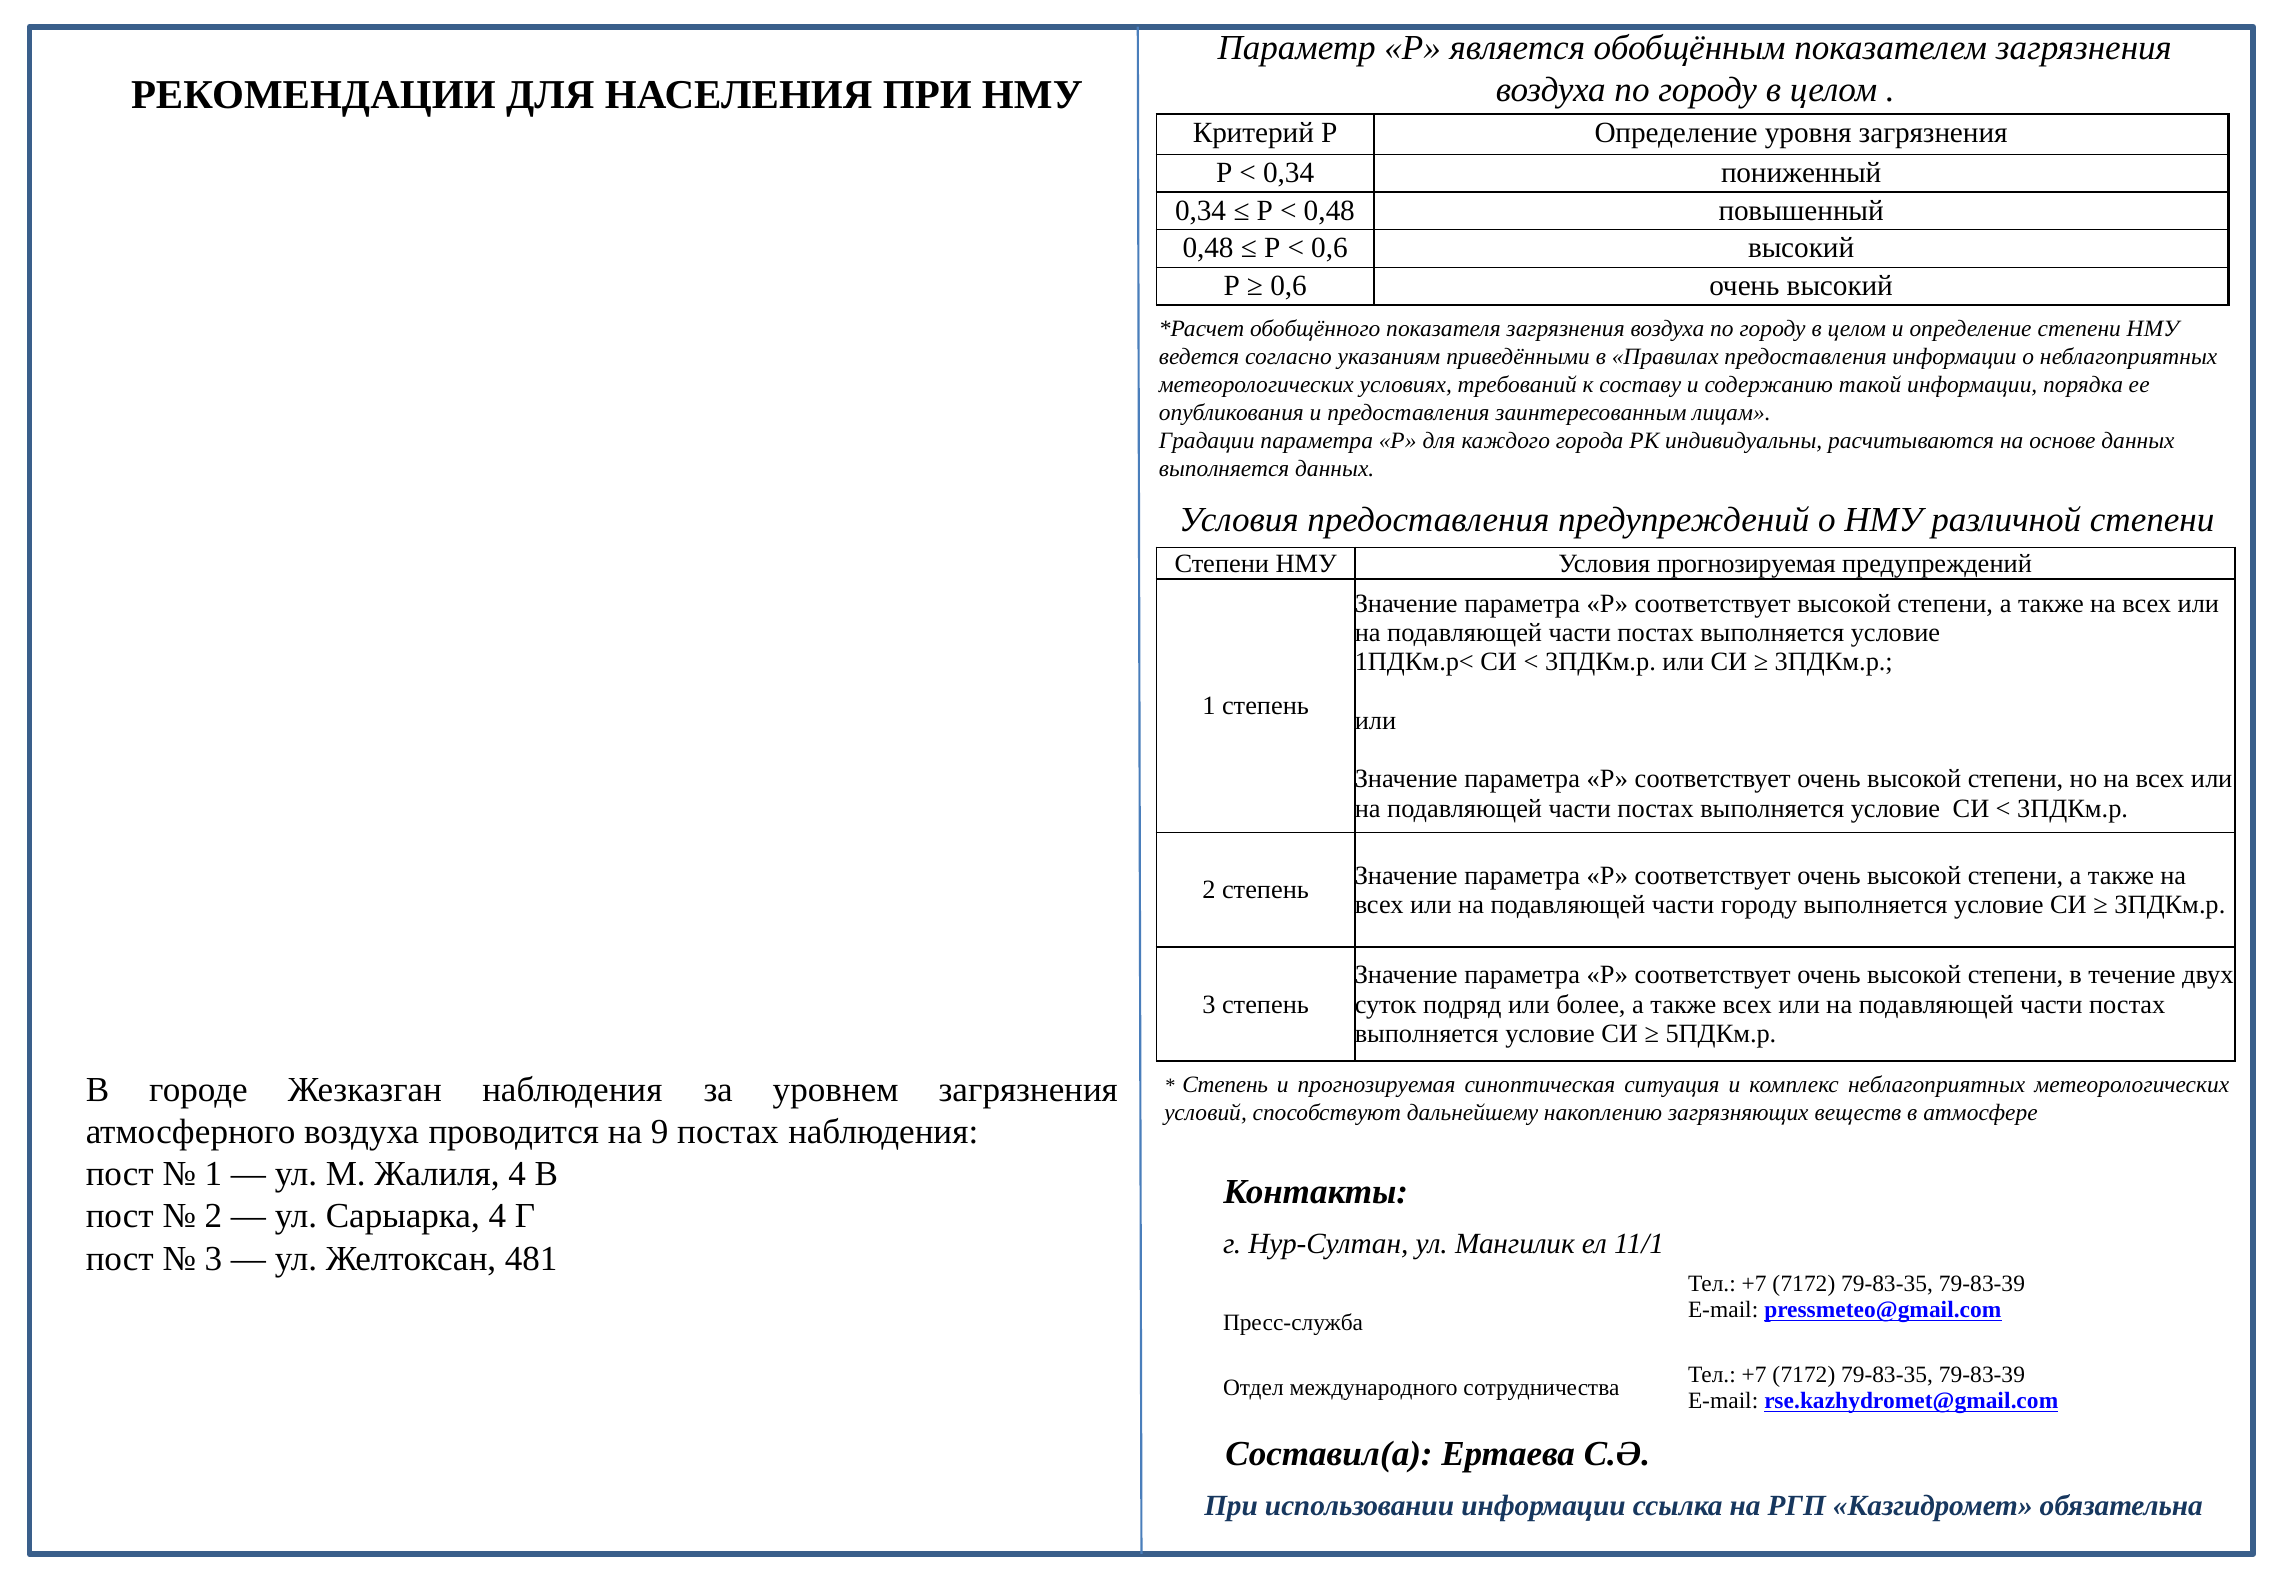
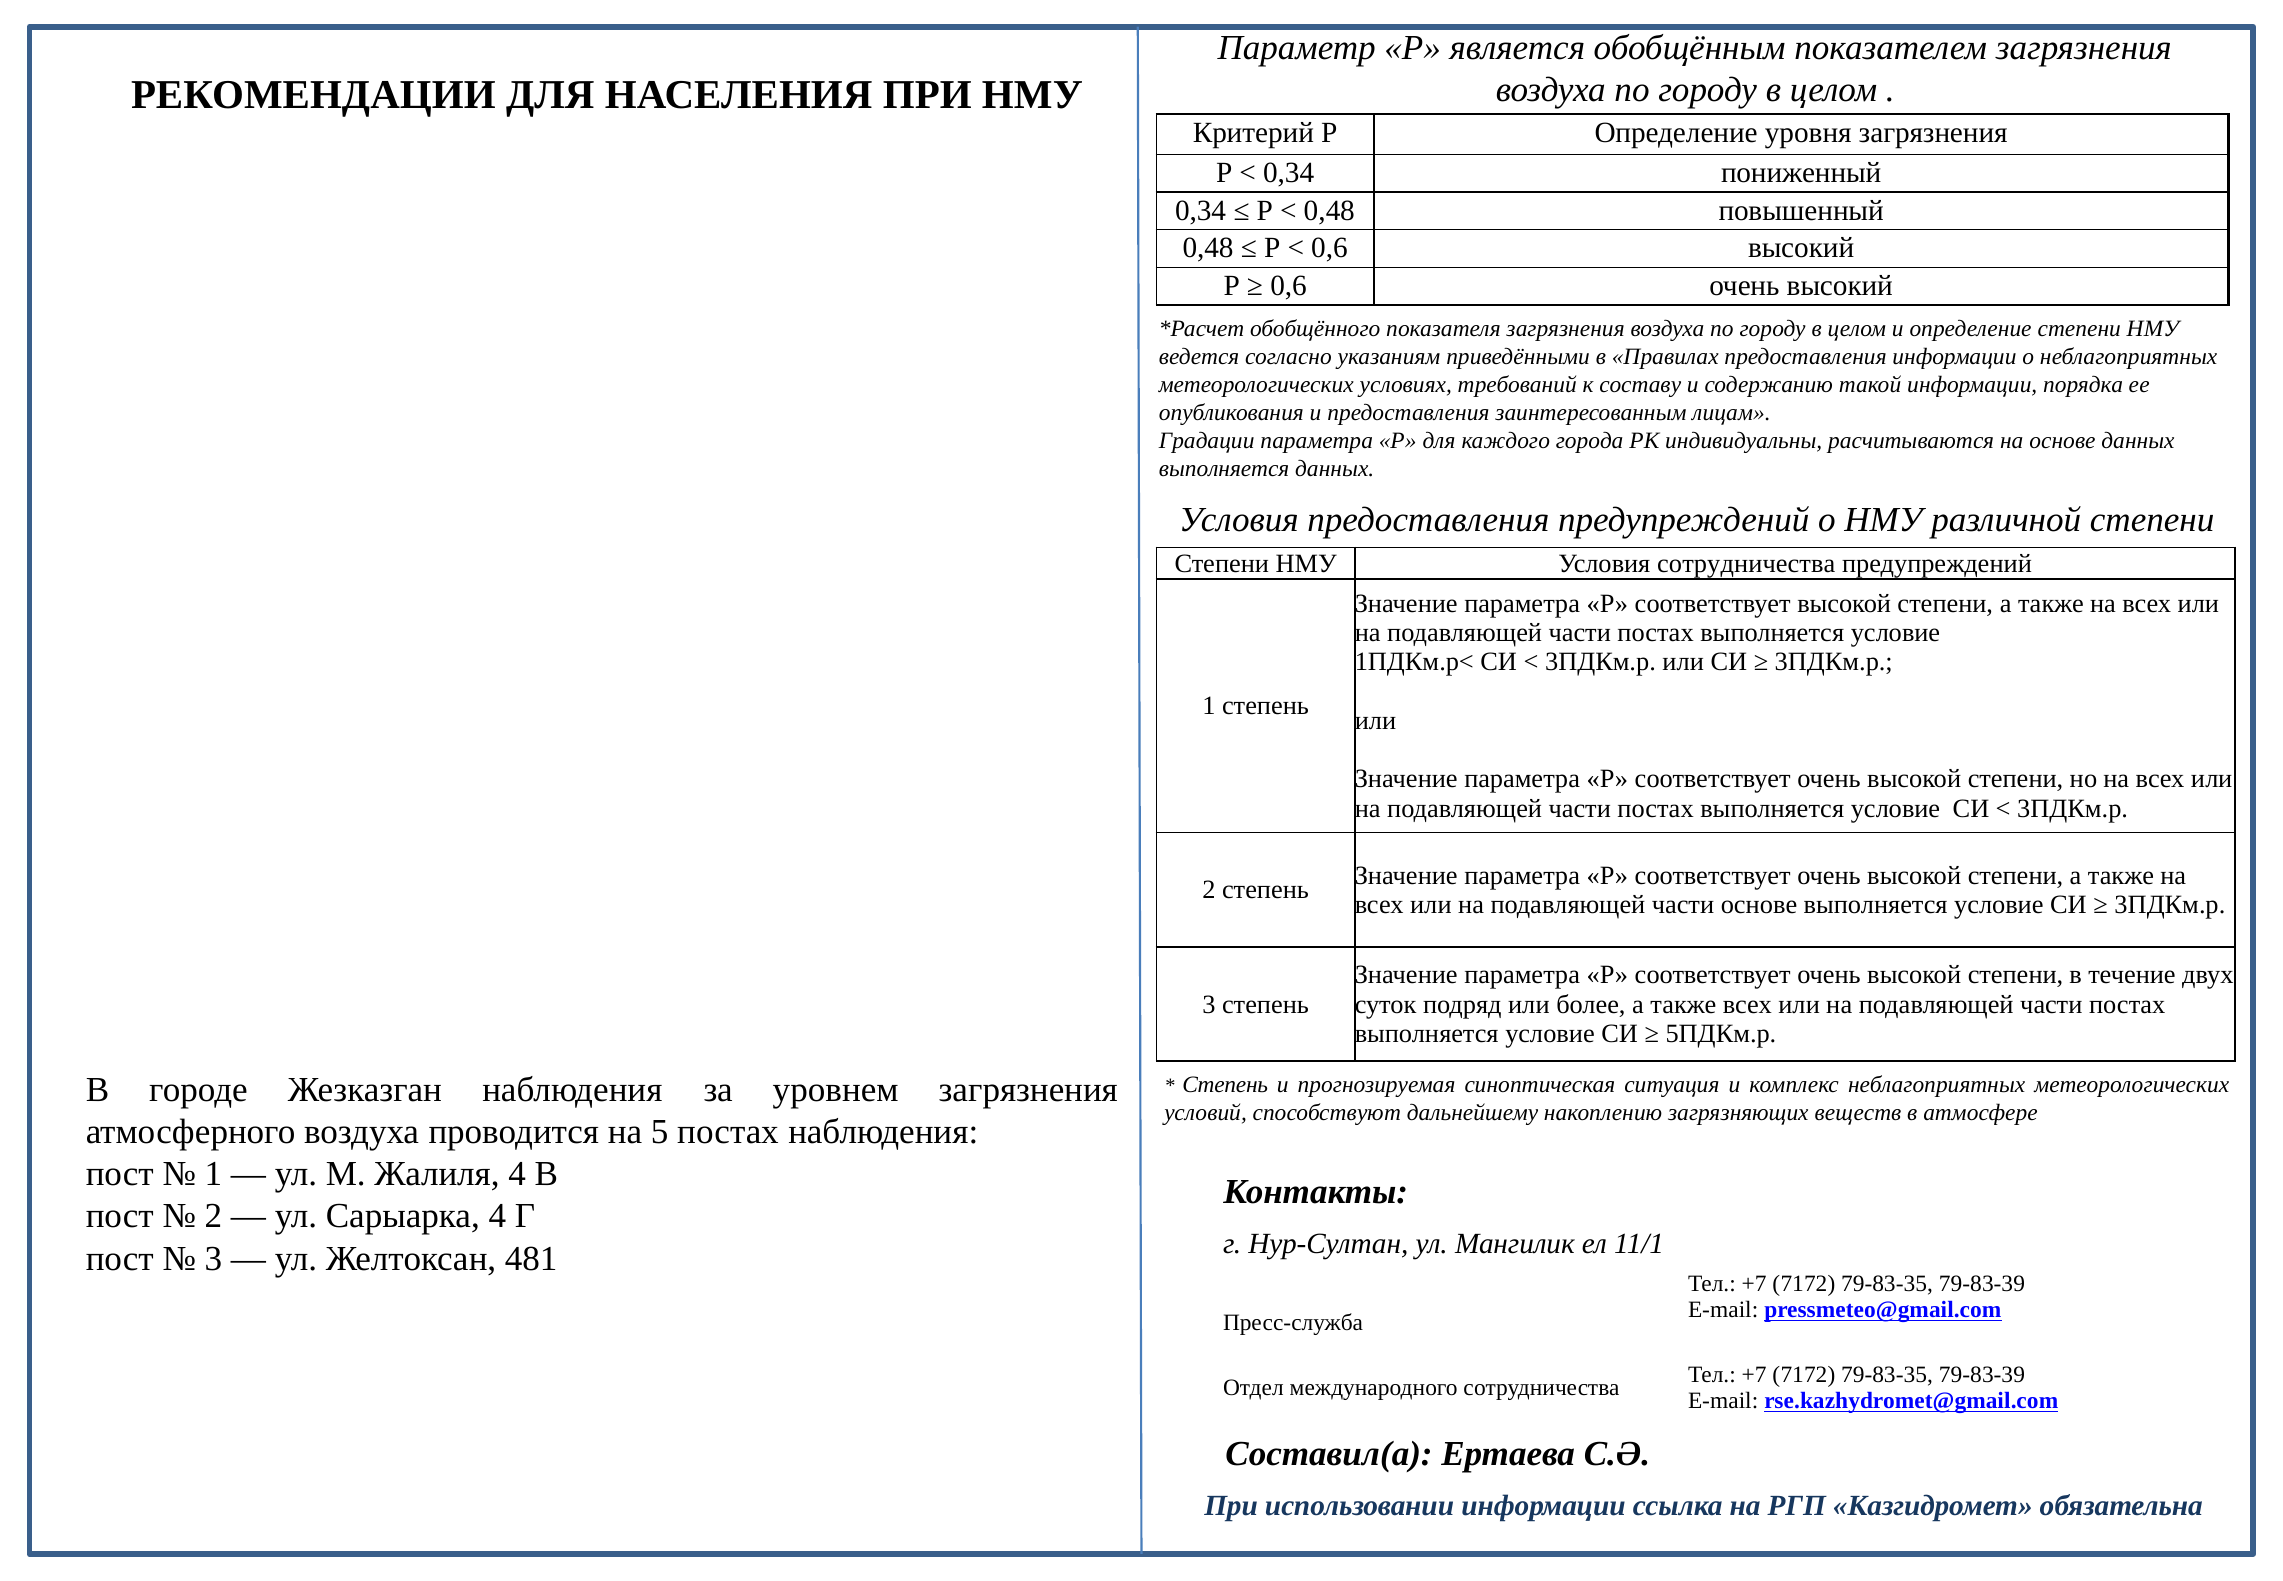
Условия прогнозируемая: прогнозируемая -> сотрудничества
части городу: городу -> основе
9: 9 -> 5
